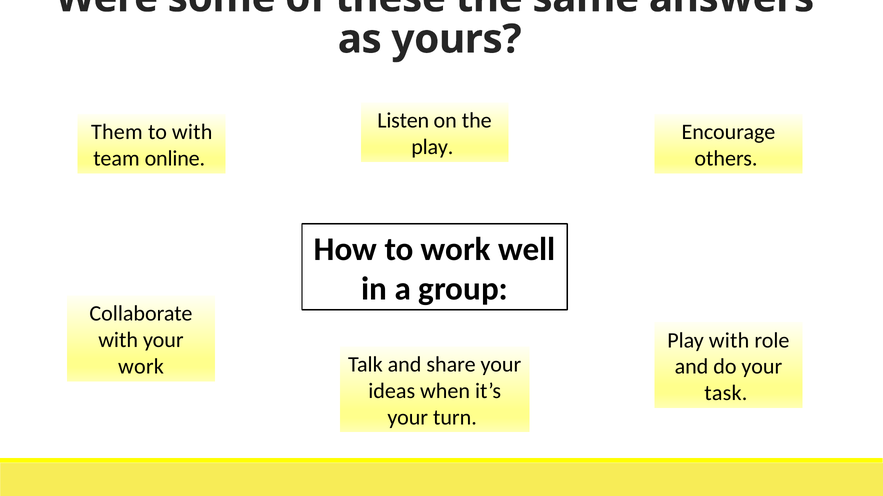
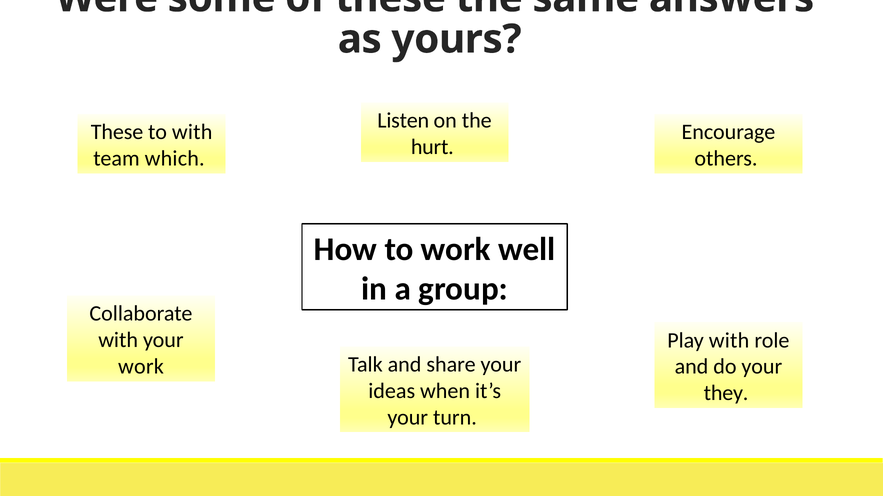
Them at (117, 132): Them -> These
play at (432, 147): play -> hurt
online: online -> which
task: task -> they
